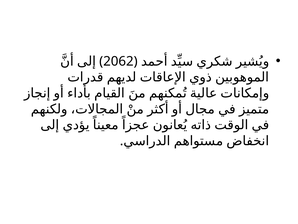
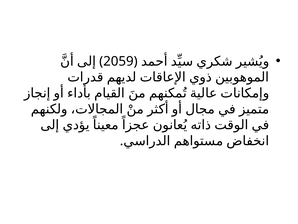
2062: 2062 -> 2059
